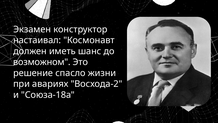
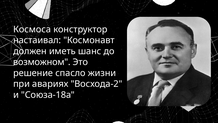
Экзамен: Экзамен -> Космоса
